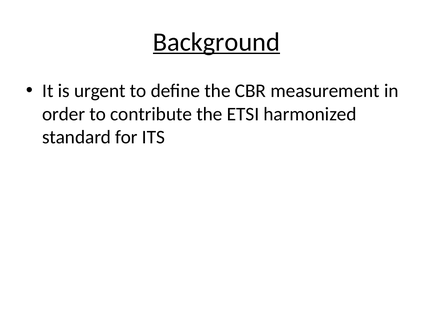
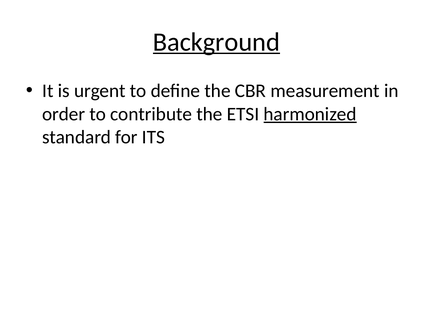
harmonized underline: none -> present
